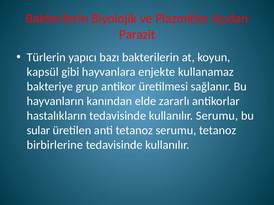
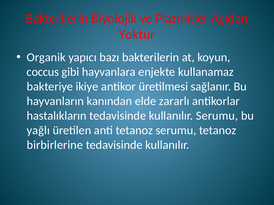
Parazit: Parazit -> Yoktur
Türlerin: Türlerin -> Organik
kapsül: kapsül -> coccus
grup: grup -> ikiye
sular: sular -> yağlı
